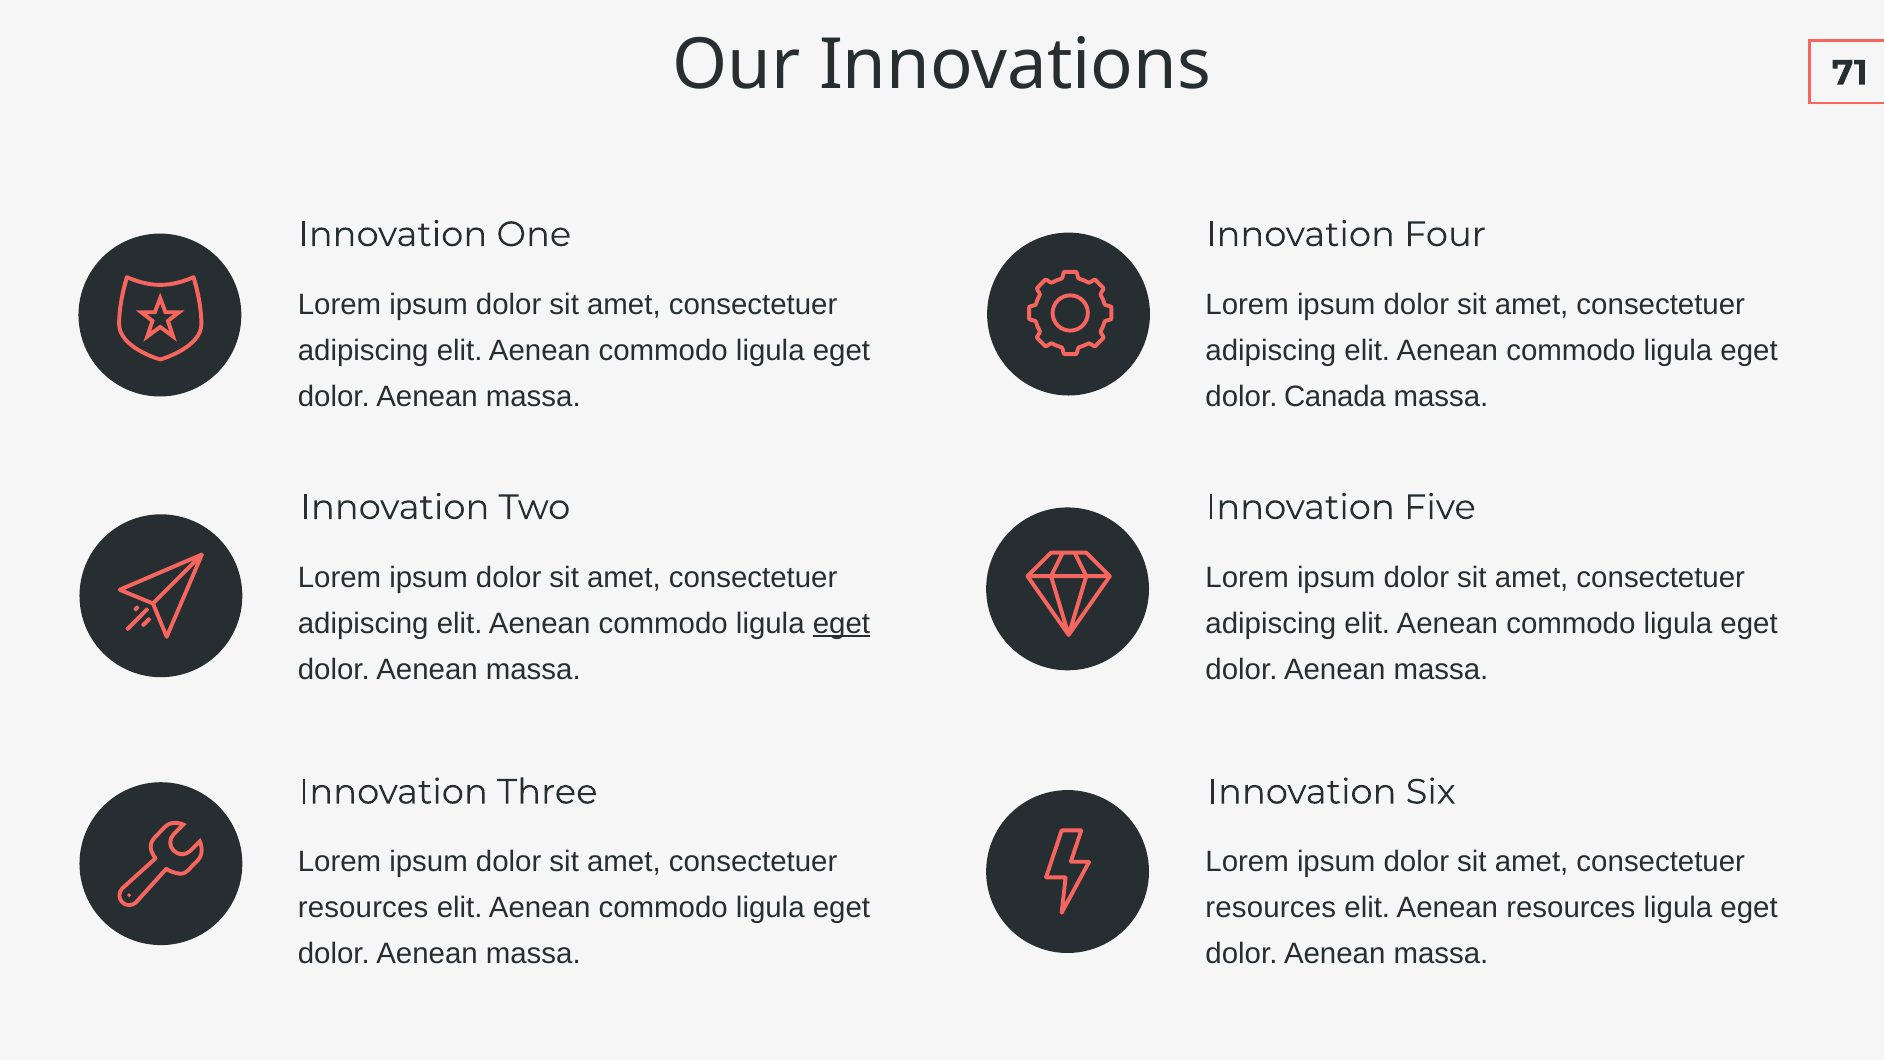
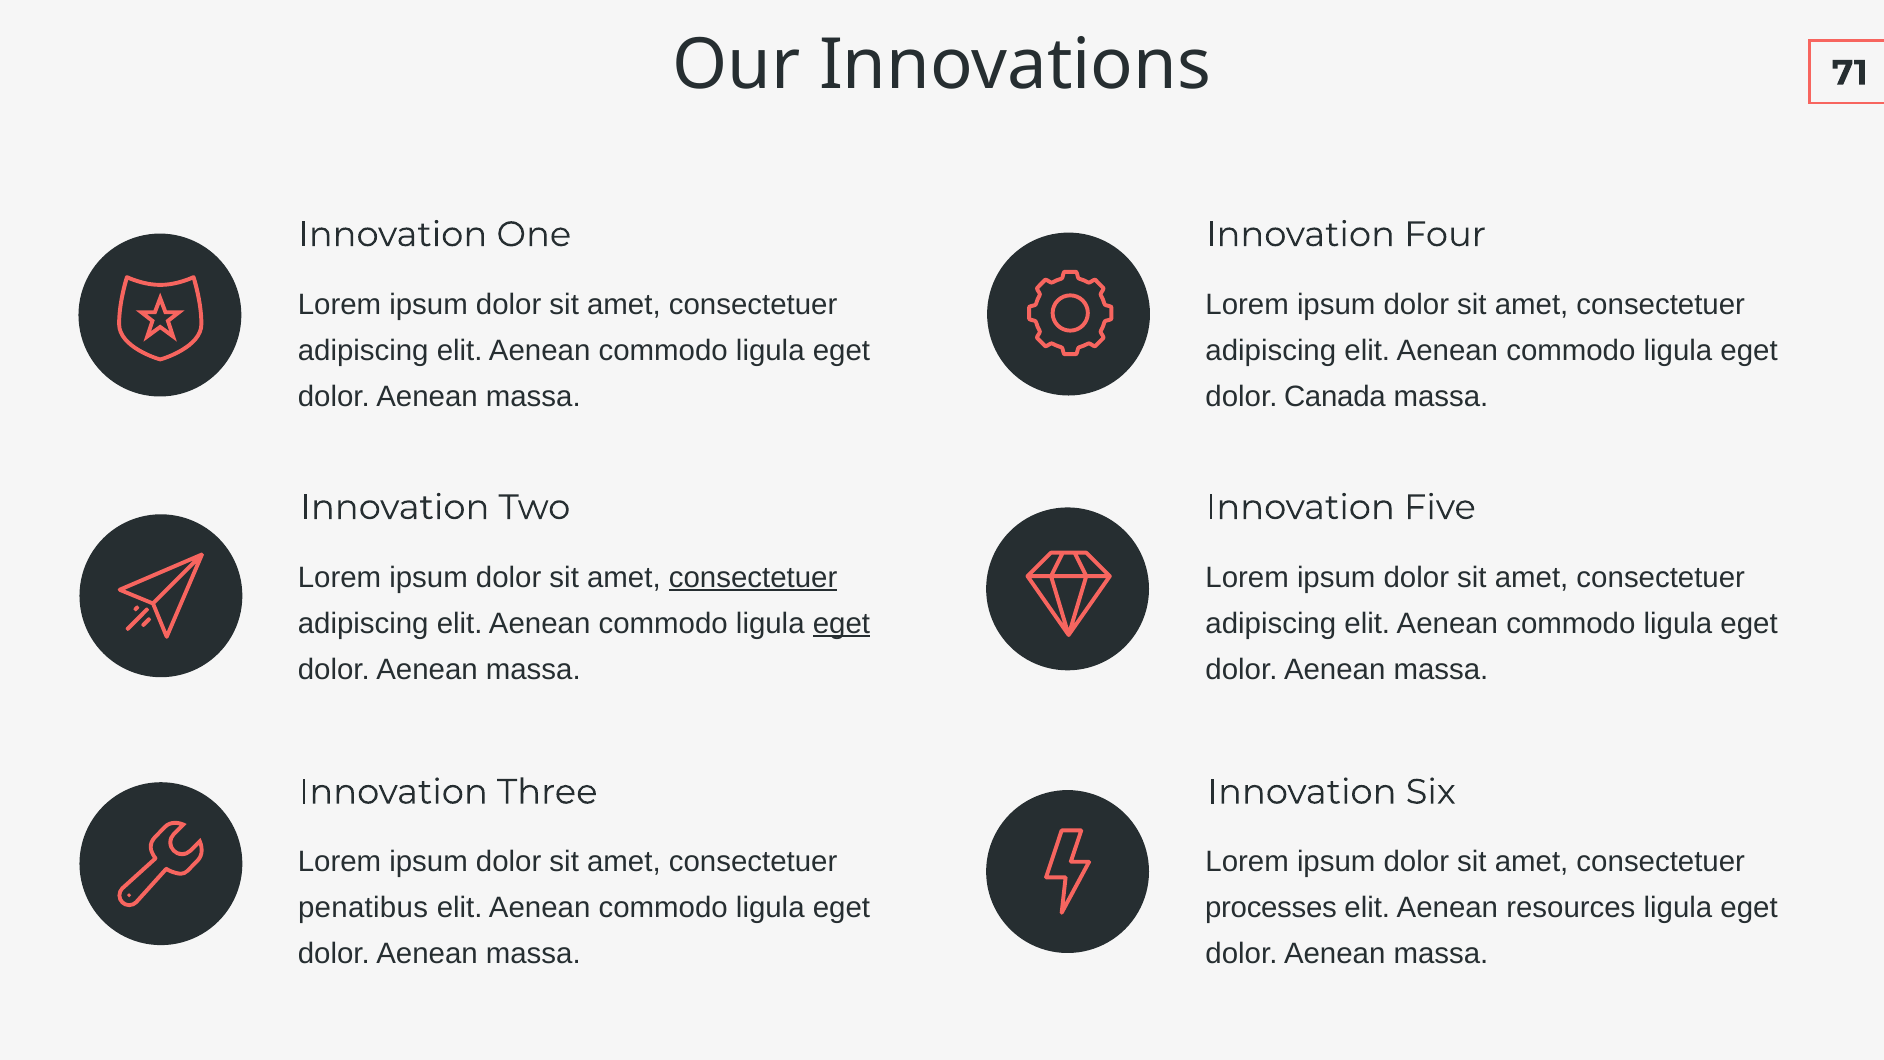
consectetuer at (753, 577) underline: none -> present
resources at (363, 908): resources -> penatibus
resources at (1271, 908): resources -> processes
